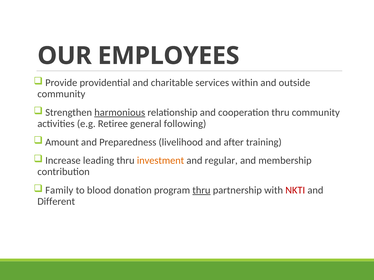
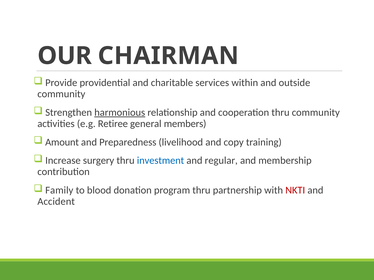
EMPLOYEES: EMPLOYEES -> CHAIRMAN
following: following -> members
after: after -> copy
leading: leading -> surgery
investment colour: orange -> blue
thru at (201, 191) underline: present -> none
Different: Different -> Accident
